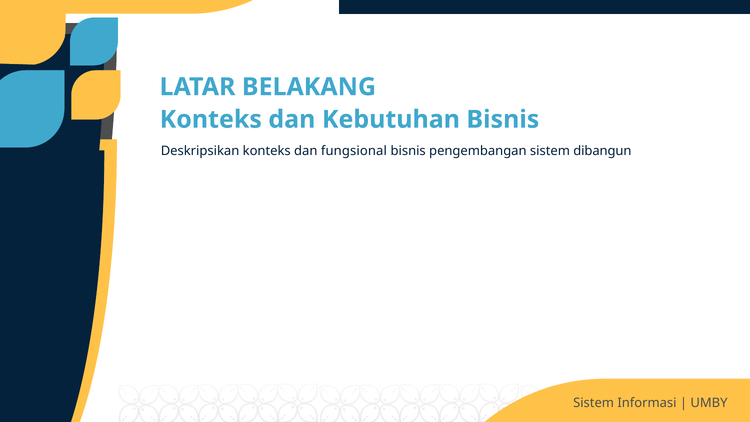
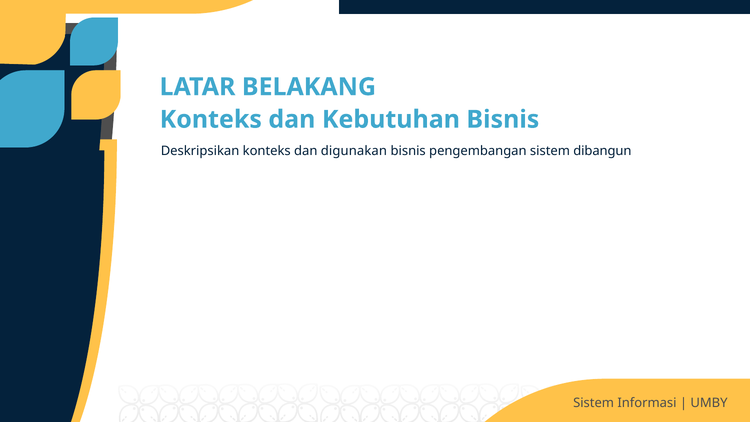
fungsional: fungsional -> digunakan
